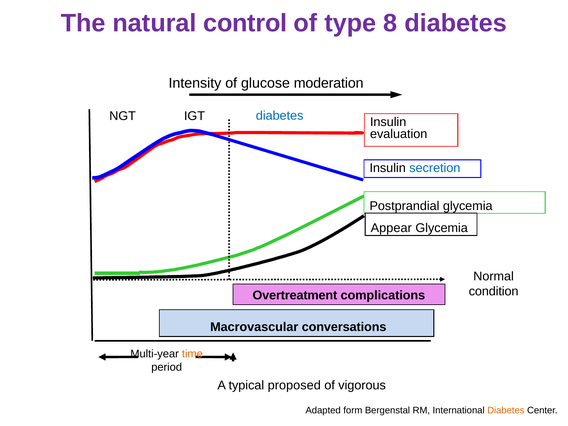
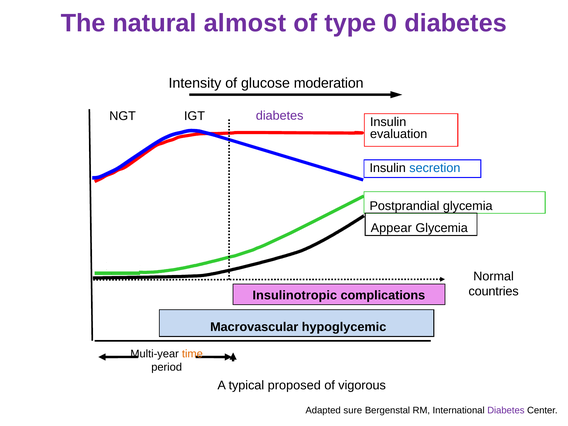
control: control -> almost
8: 8 -> 0
diabetes at (280, 116) colour: blue -> purple
condition: condition -> countries
Overtreatment: Overtreatment -> Insulinotropic
conversations: conversations -> hypoglycemic
form: form -> sure
Diabetes at (506, 410) colour: orange -> purple
